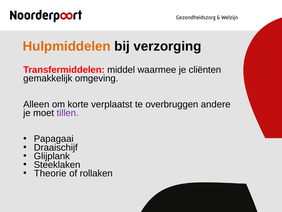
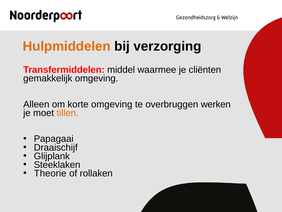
korte verplaatst: verplaatst -> omgeving
andere: andere -> werken
tillen colour: purple -> orange
